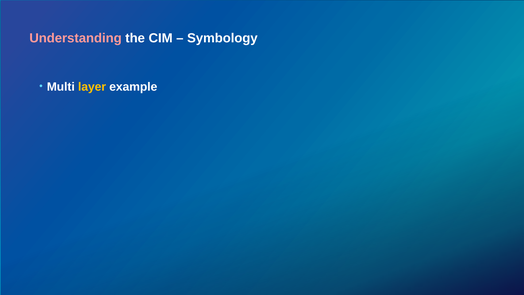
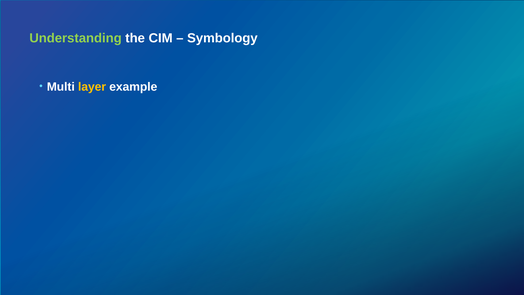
Understanding colour: pink -> light green
